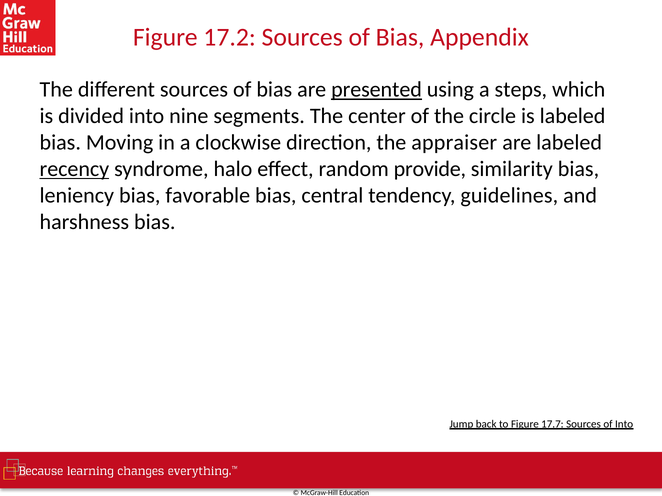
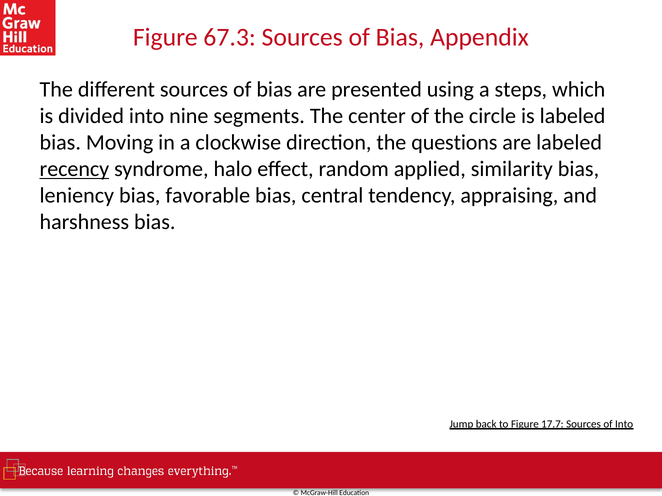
17.2: 17.2 -> 67.3
presented underline: present -> none
appraiser: appraiser -> questions
provide: provide -> applied
guidelines: guidelines -> appraising
